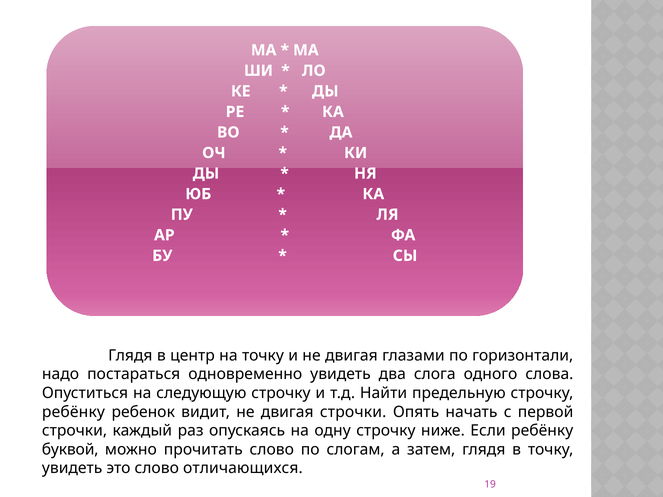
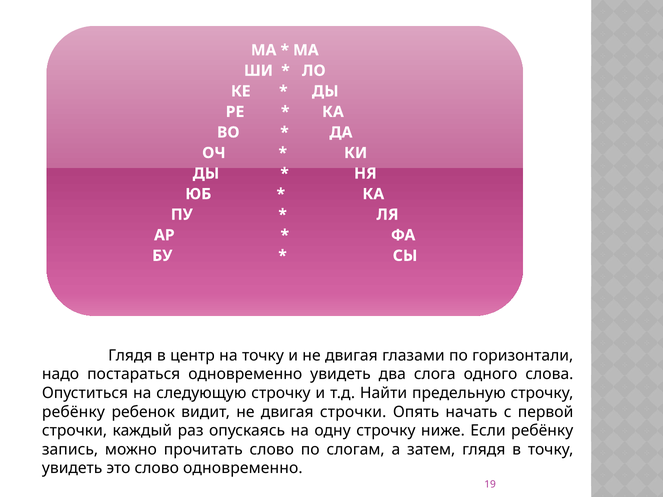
буквой: буквой -> запись
слово отличающихся: отличающихся -> одновременно
